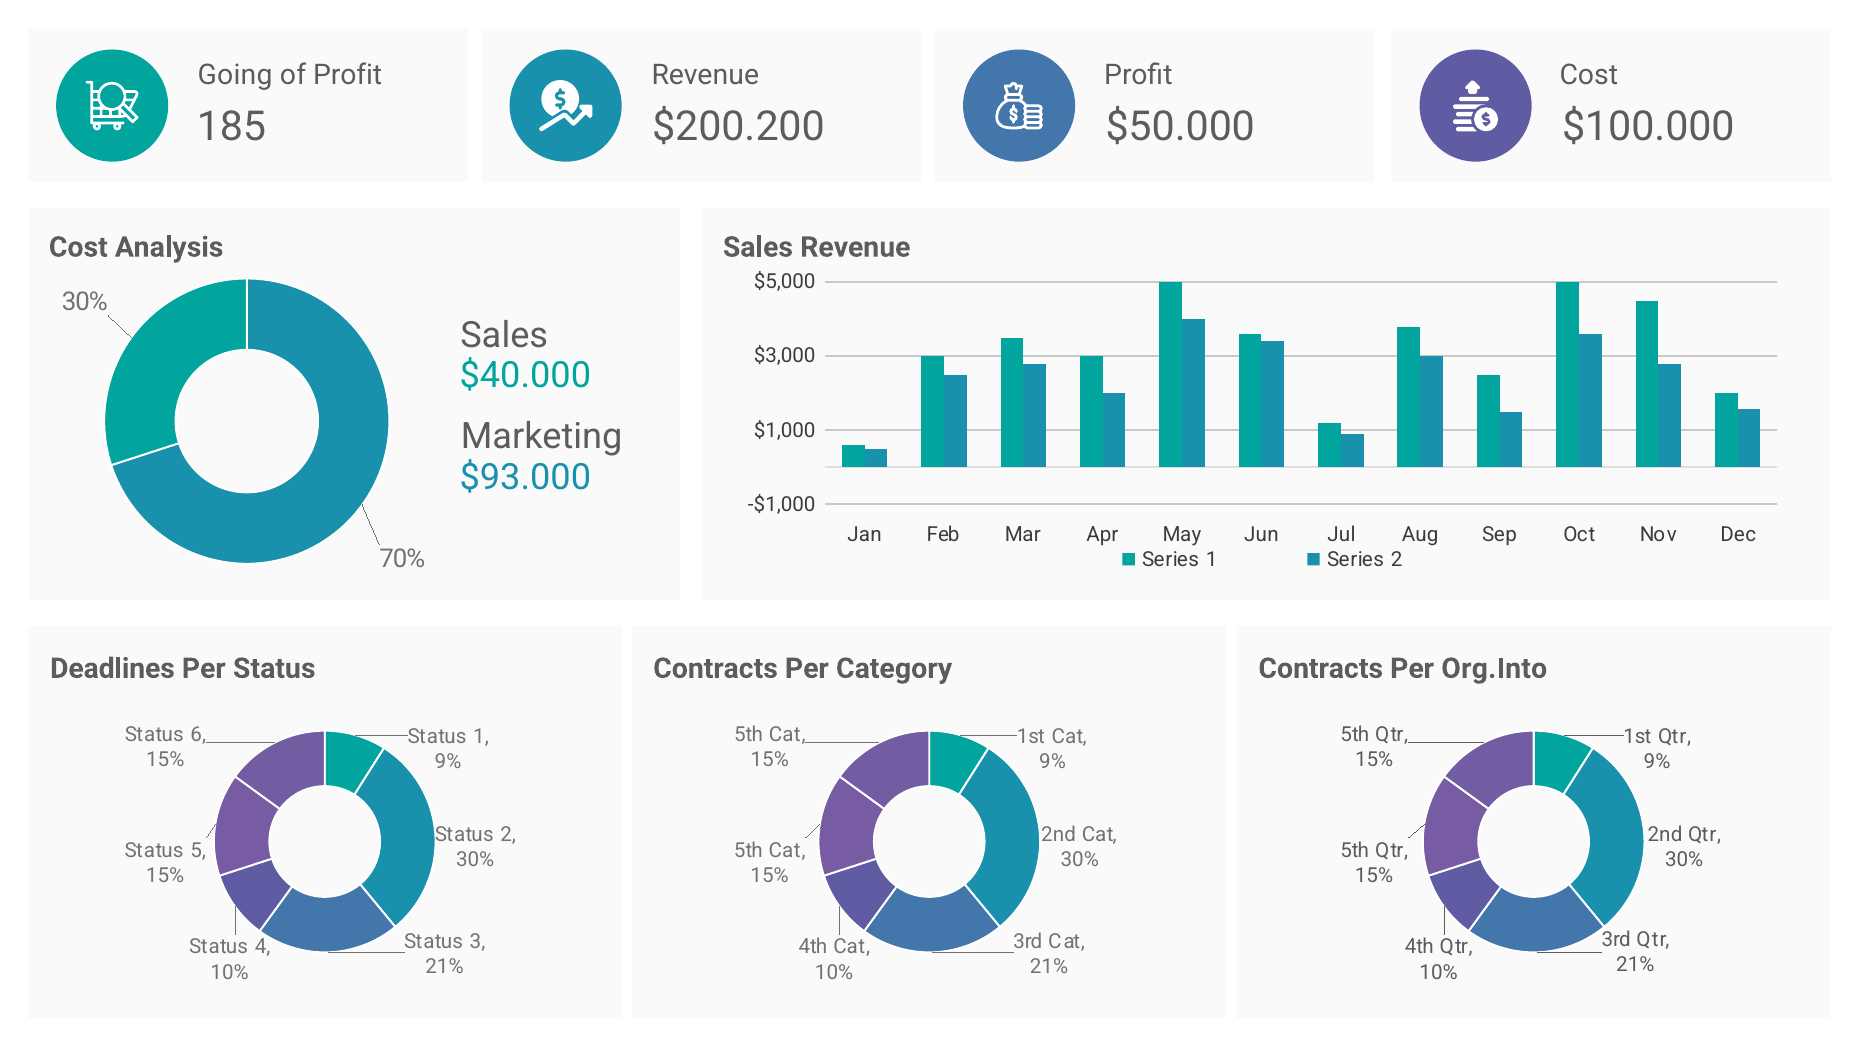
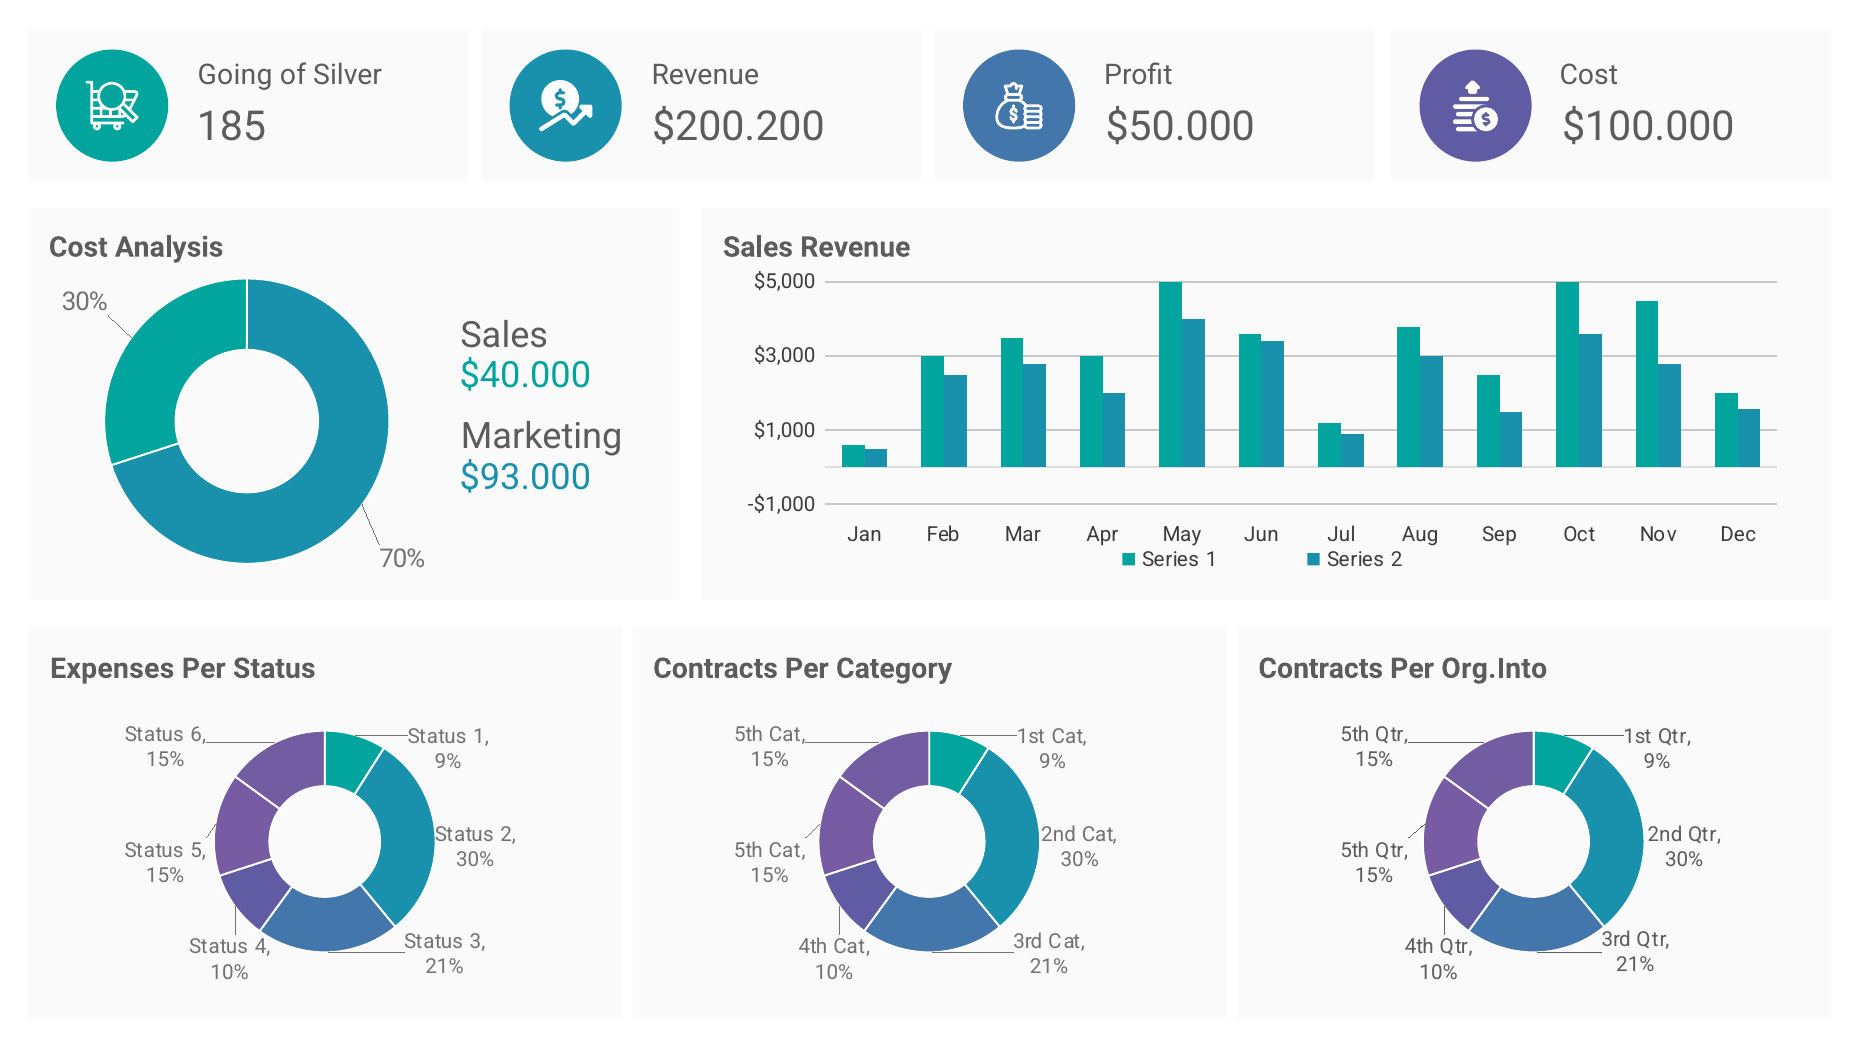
of Profit: Profit -> Silver
Deadlines: Deadlines -> Expenses
